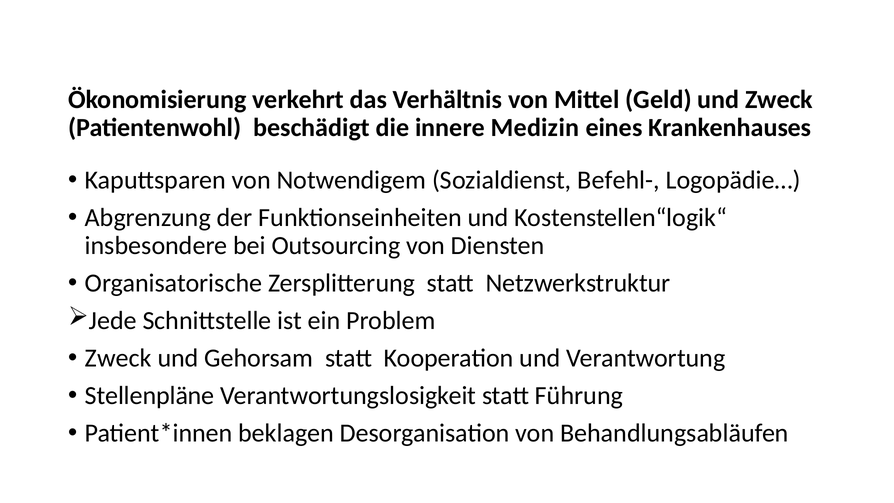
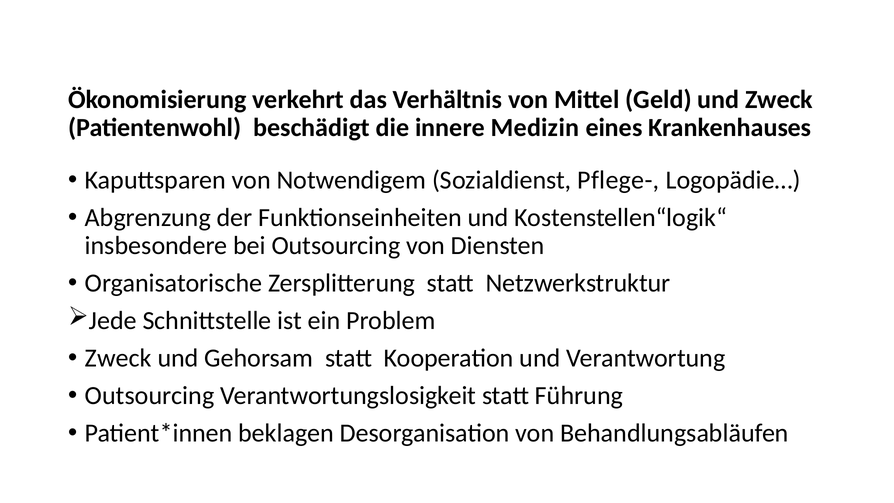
Befehl-: Befehl- -> Pflege-
Stellenpläne at (150, 396): Stellenpläne -> Outsourcing
